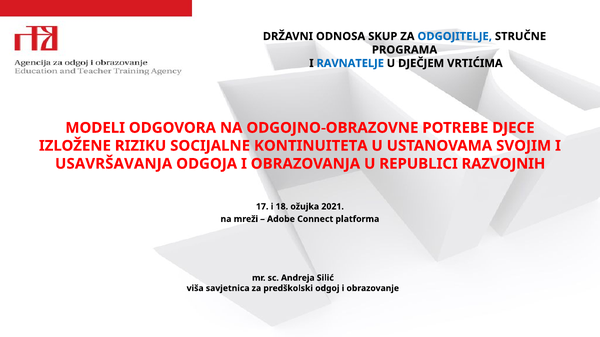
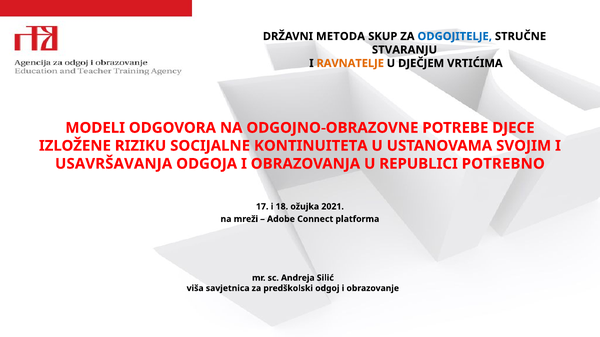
ODNOSA: ODNOSA -> METODA
PROGRAMA: PROGRAMA -> STVARANJU
RAVNATELJE colour: blue -> orange
RAZVOJNIH: RAZVOJNIH -> POTREBNO
